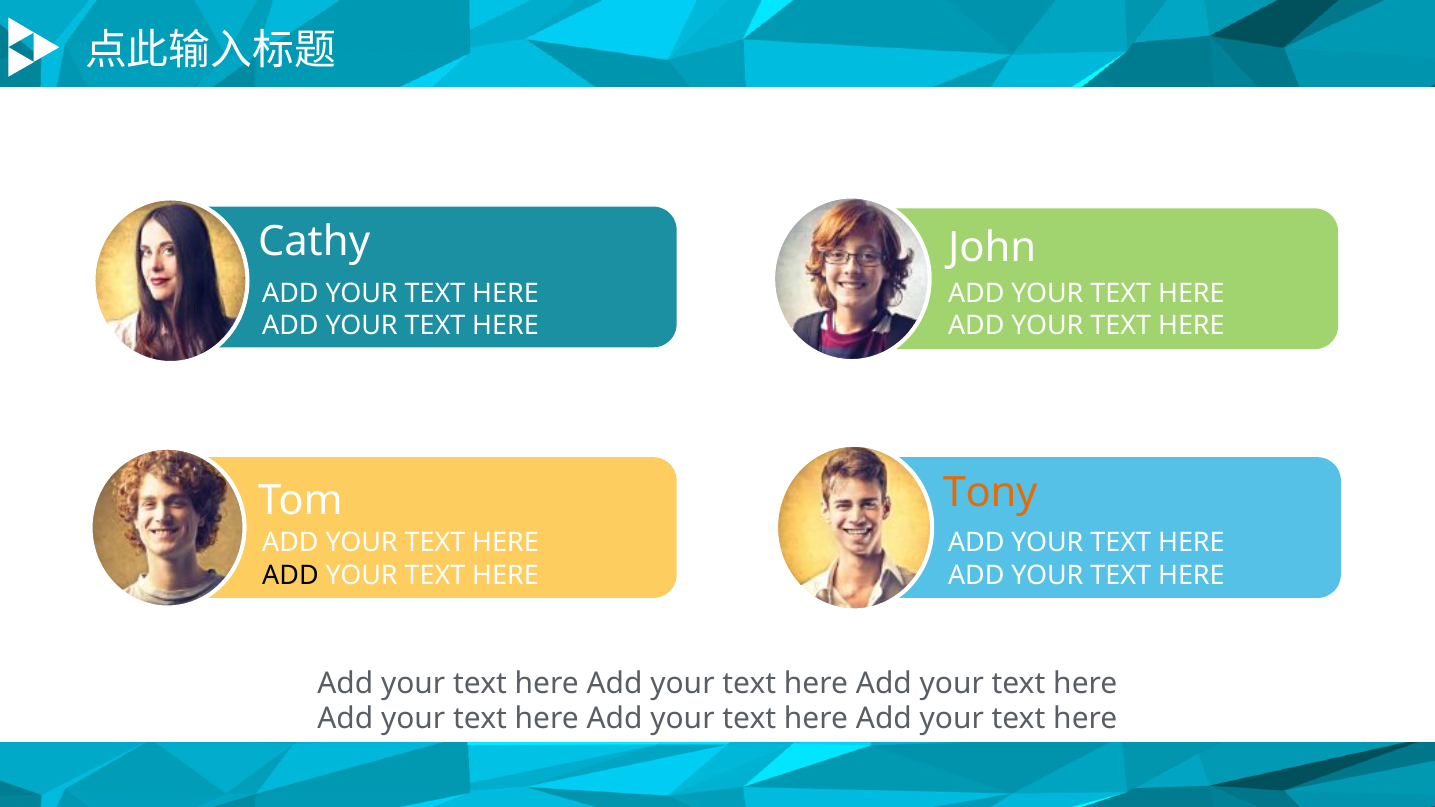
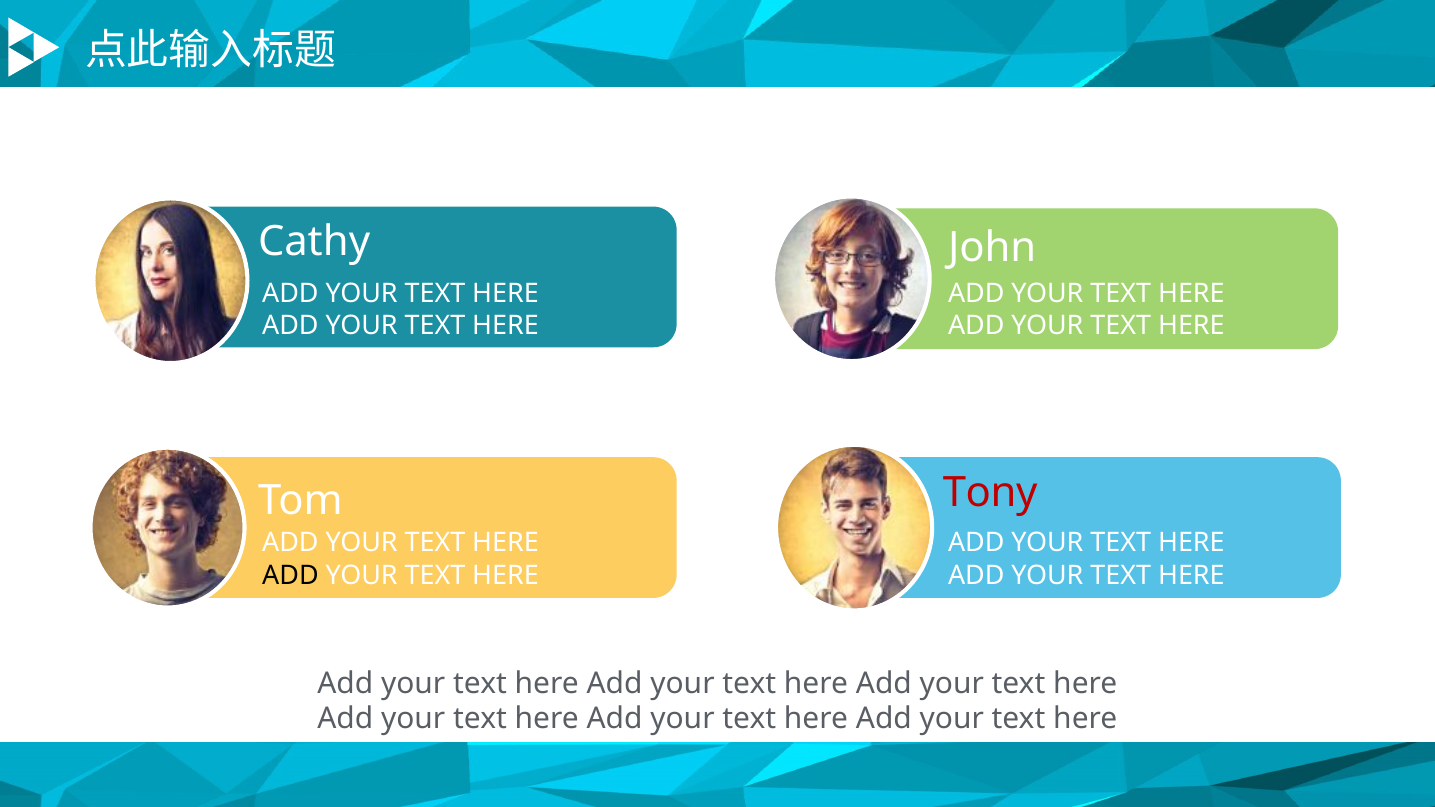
Tony colour: orange -> red
